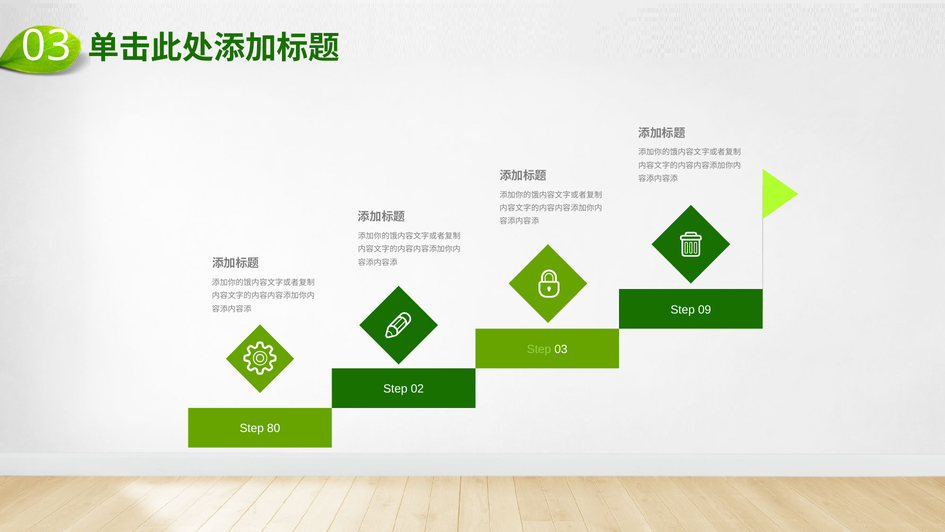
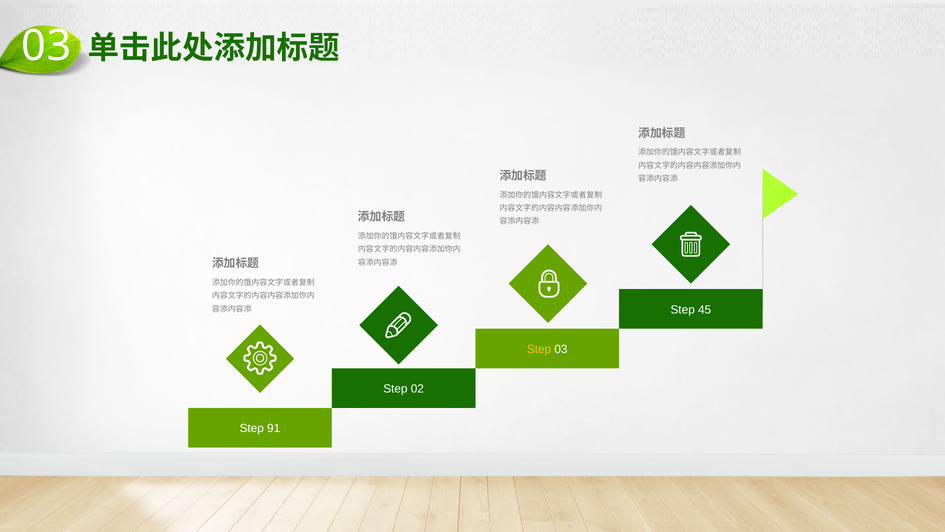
09: 09 -> 45
Step at (539, 349) colour: light green -> yellow
80: 80 -> 91
